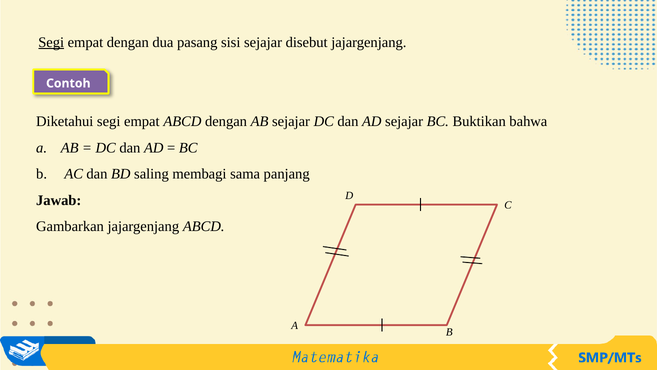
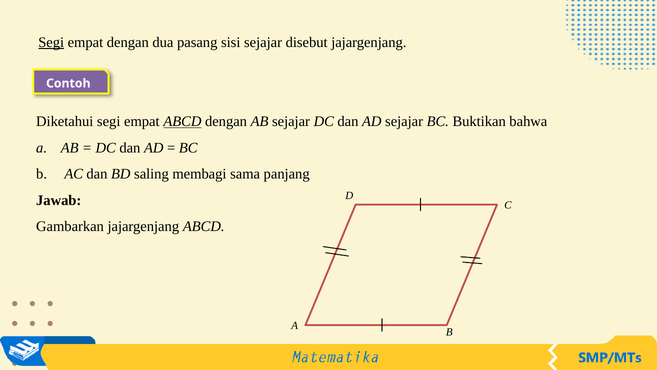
ABCD at (182, 121) underline: none -> present
